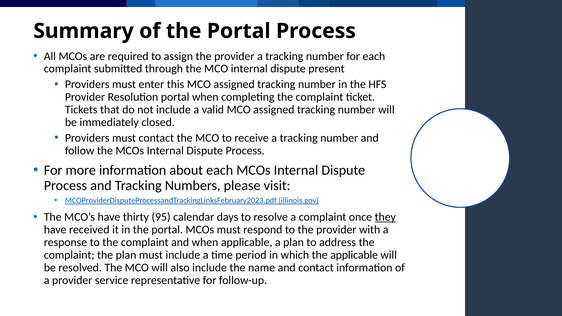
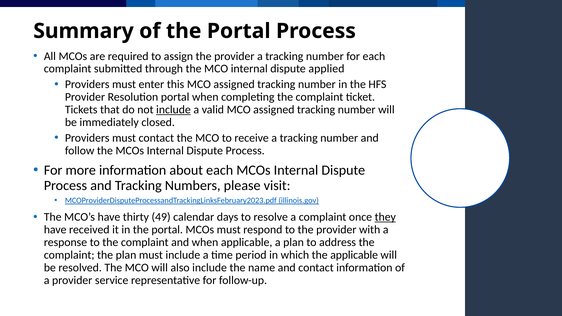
present: present -> applied
include at (173, 110) underline: none -> present
95: 95 -> 49
